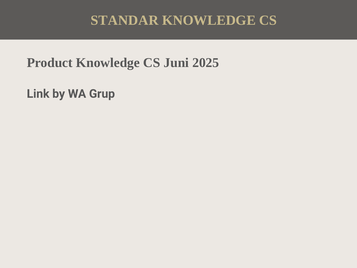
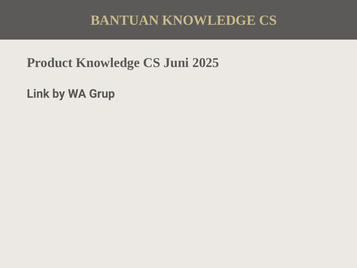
STANDAR: STANDAR -> BANTUAN
